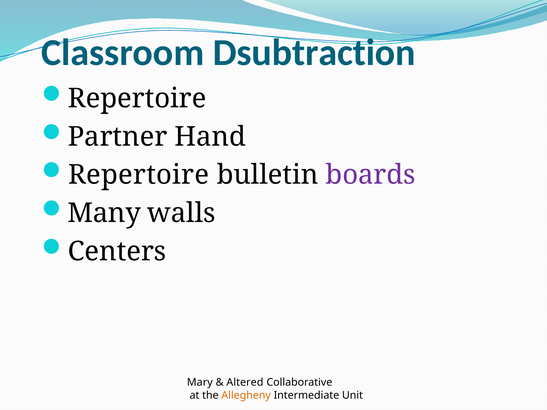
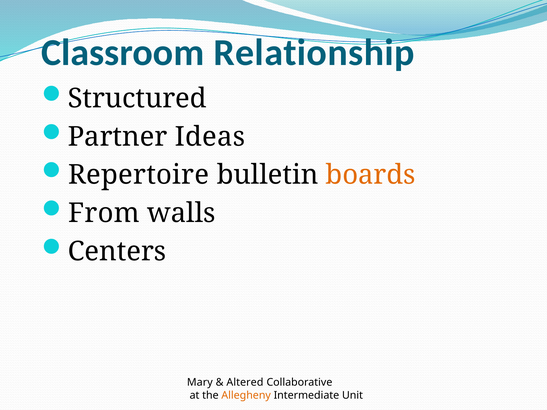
Dsubtraction: Dsubtraction -> Relationship
Repertoire at (137, 99): Repertoire -> Structured
Hand: Hand -> Ideas
boards colour: purple -> orange
Many: Many -> From
